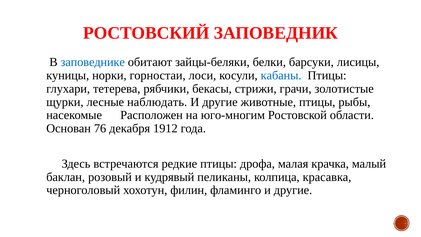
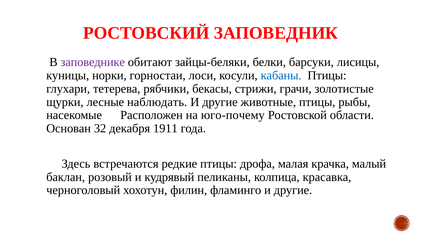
заповеднике colour: blue -> purple
юго-многим: юго-многим -> юго-почему
76: 76 -> 32
1912: 1912 -> 1911
